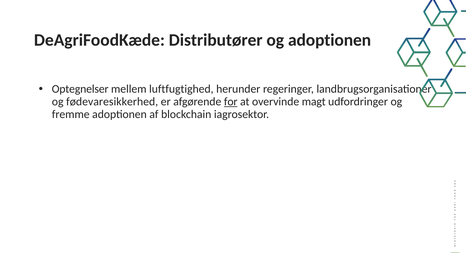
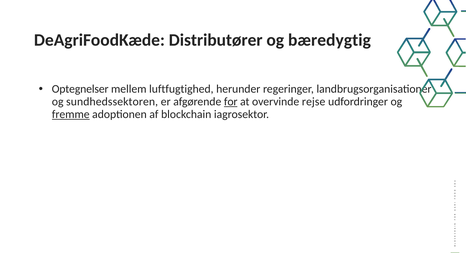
og adoptionen: adoptionen -> bæredygtig
fødevaresikkerhed: fødevaresikkerhed -> sundhedssektoren
magt: magt -> rejse
fremme underline: none -> present
